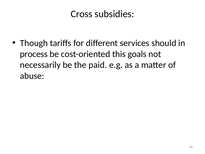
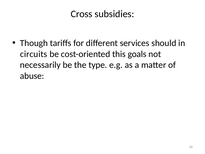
process: process -> circuits
paid: paid -> type
